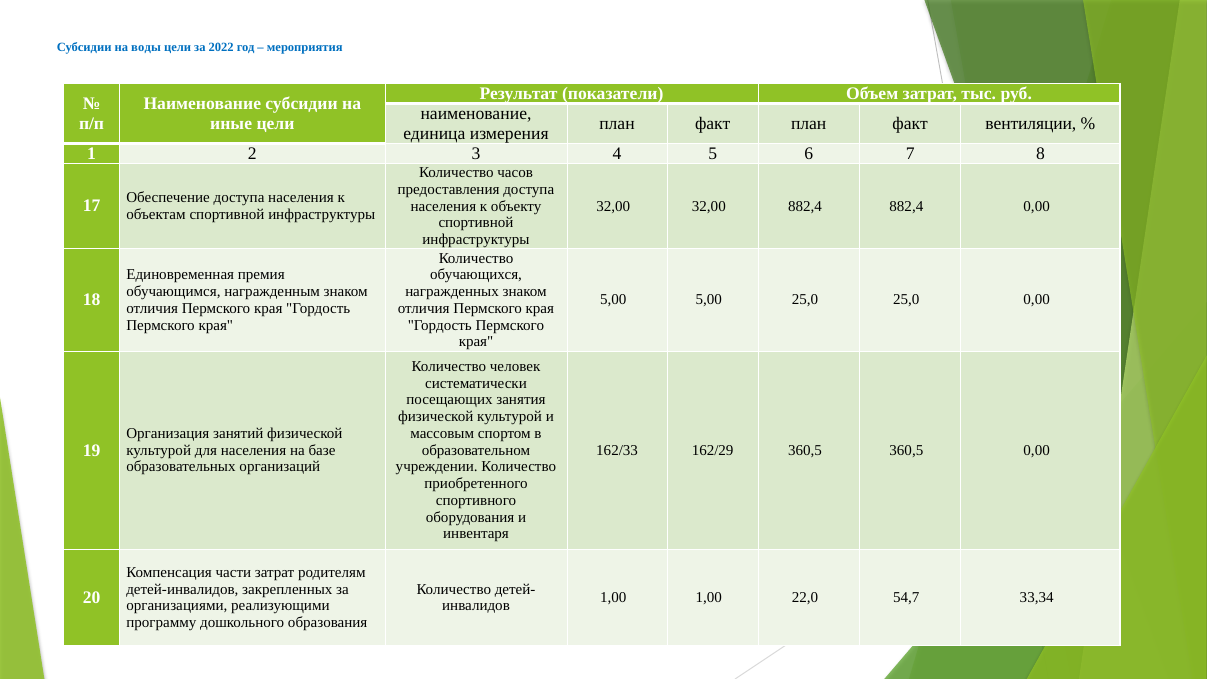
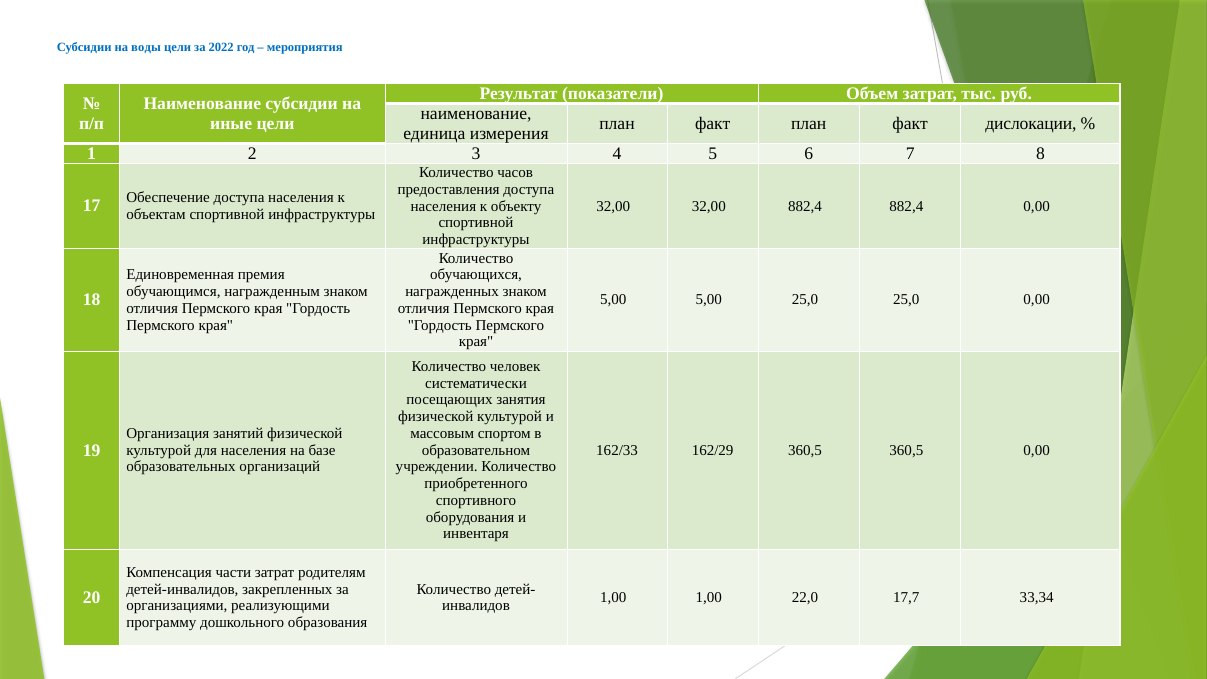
вентиляции: вентиляции -> дислокации
54,7: 54,7 -> 17,7
